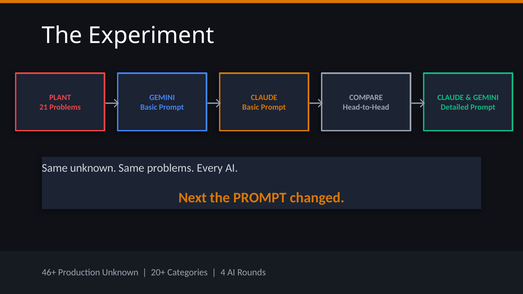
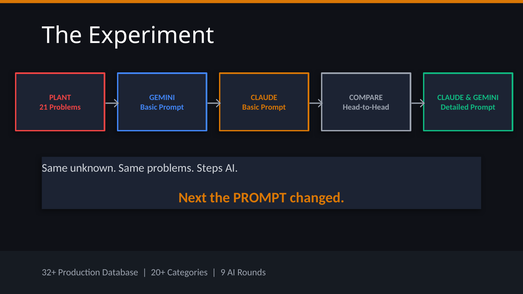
Every: Every -> Steps
46+: 46+ -> 32+
Production Unknown: Unknown -> Database
4: 4 -> 9
